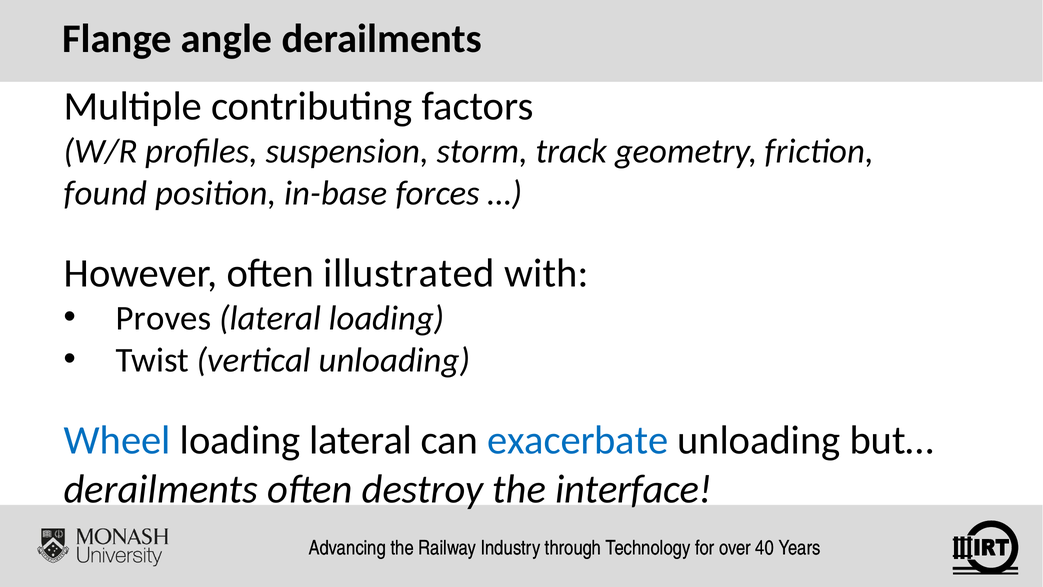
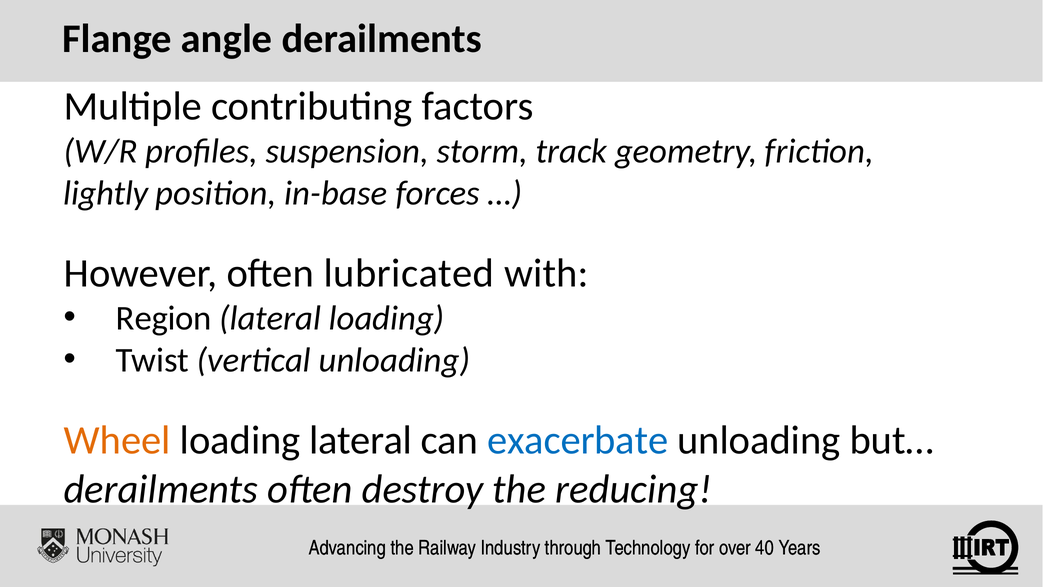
found: found -> lightly
illustrated: illustrated -> lubricated
Proves: Proves -> Region
Wheel colour: blue -> orange
interface: interface -> reducing
